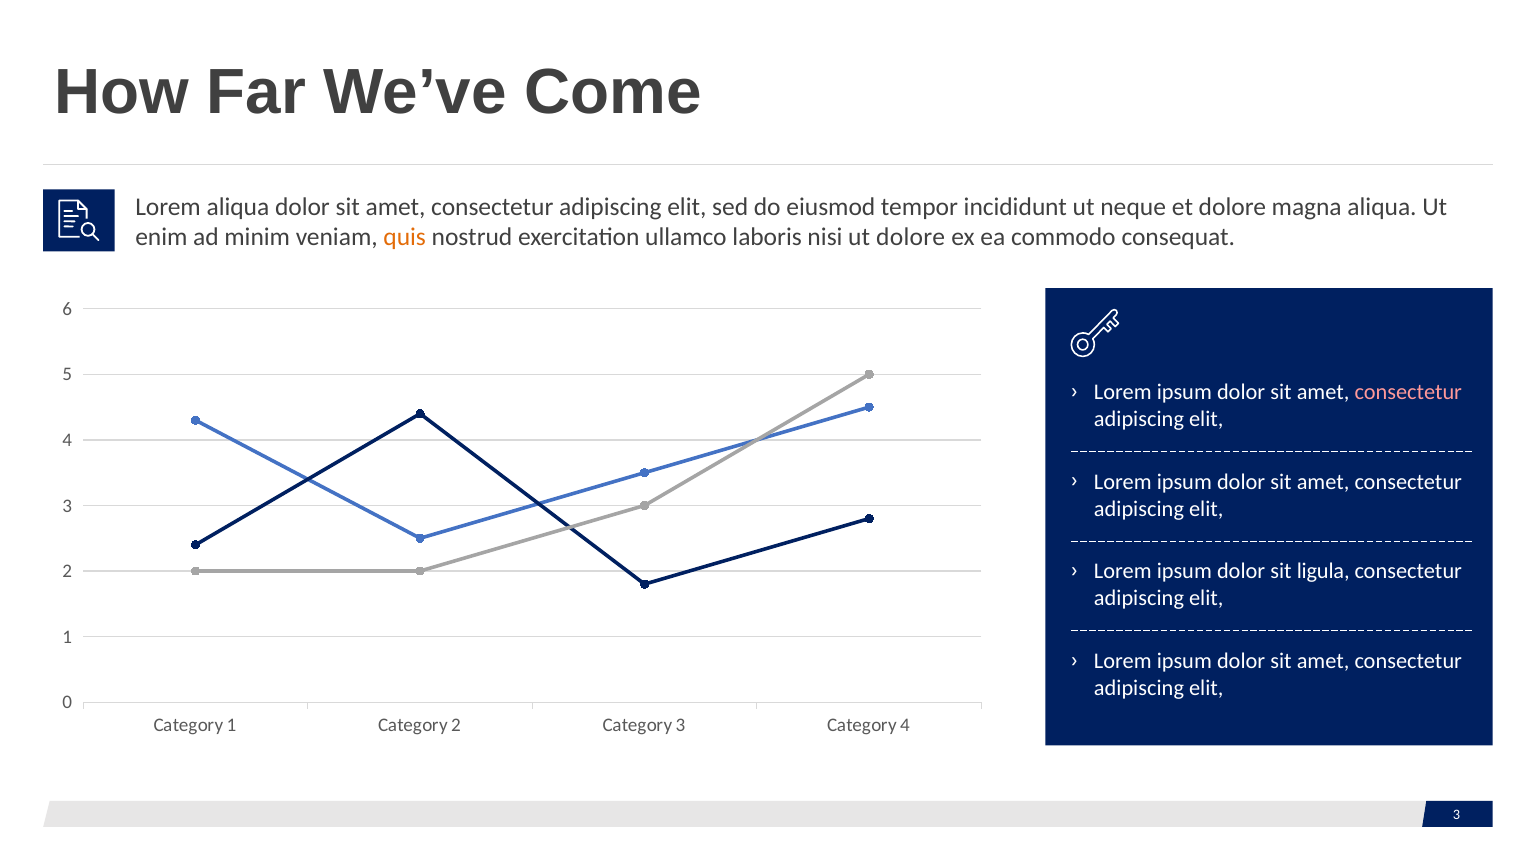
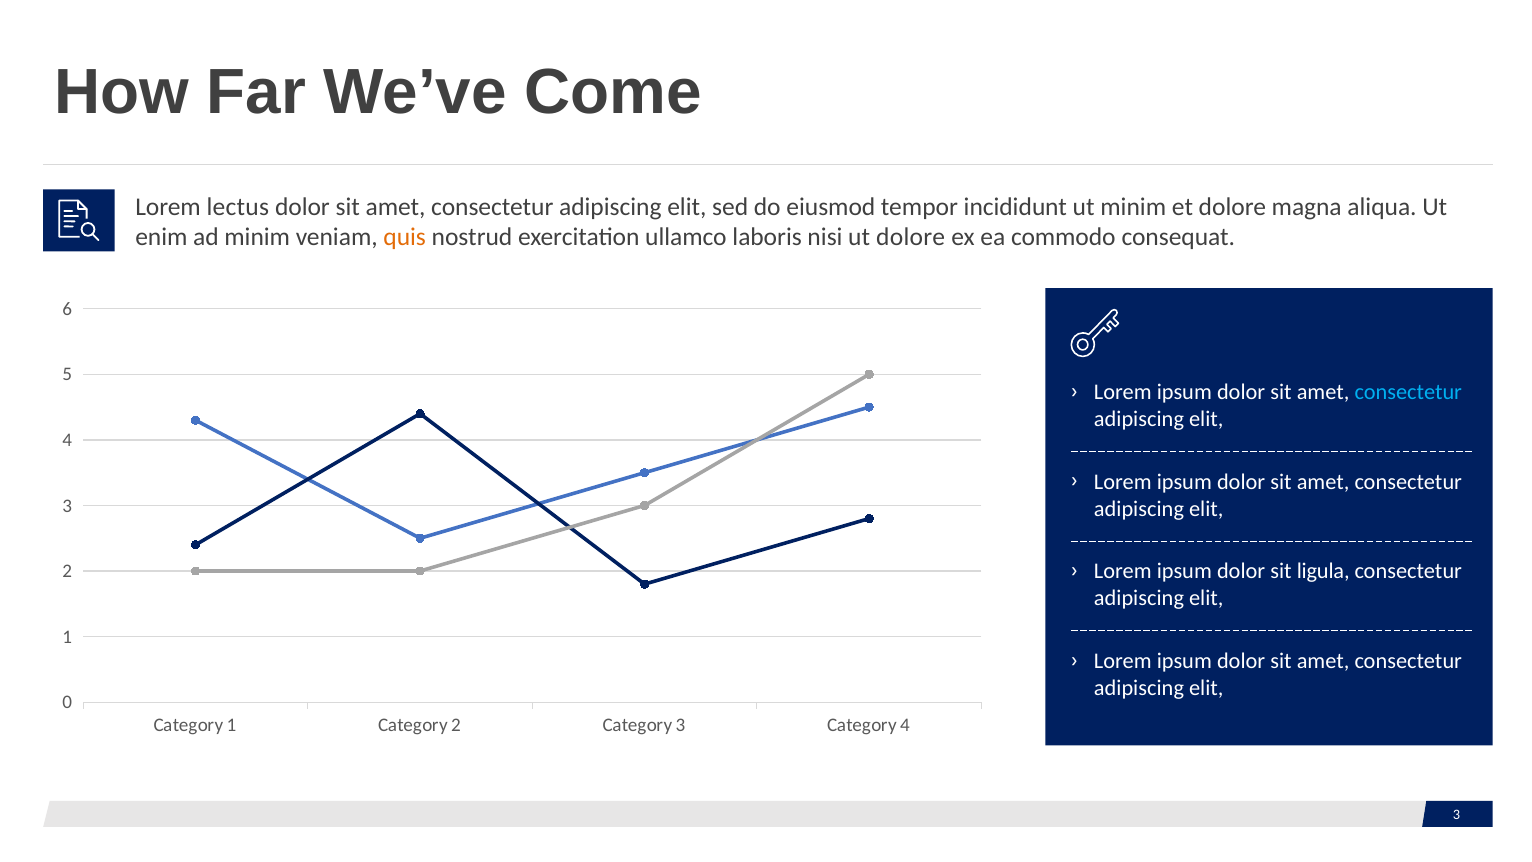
Lorem aliqua: aliqua -> lectus
ut neque: neque -> minim
consectetur at (1408, 392) colour: pink -> light blue
